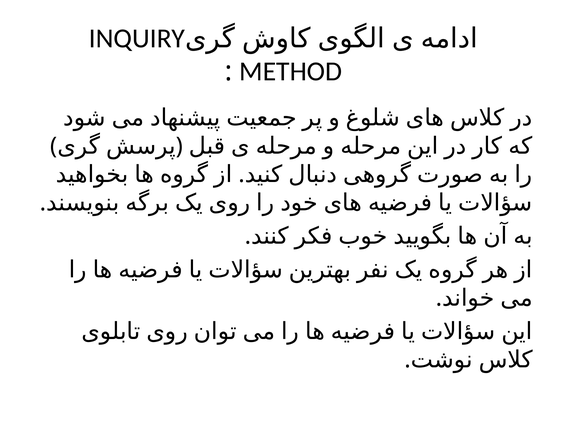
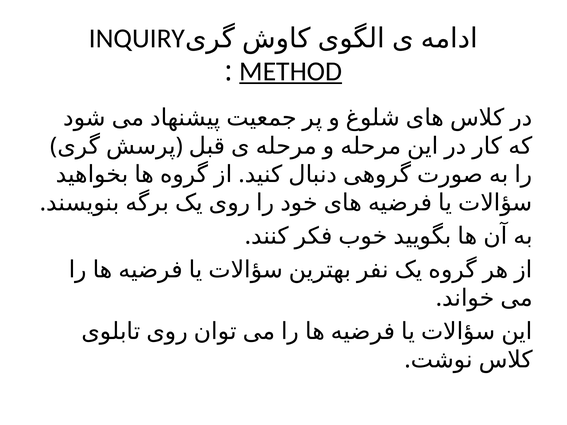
METHOD underline: none -> present
